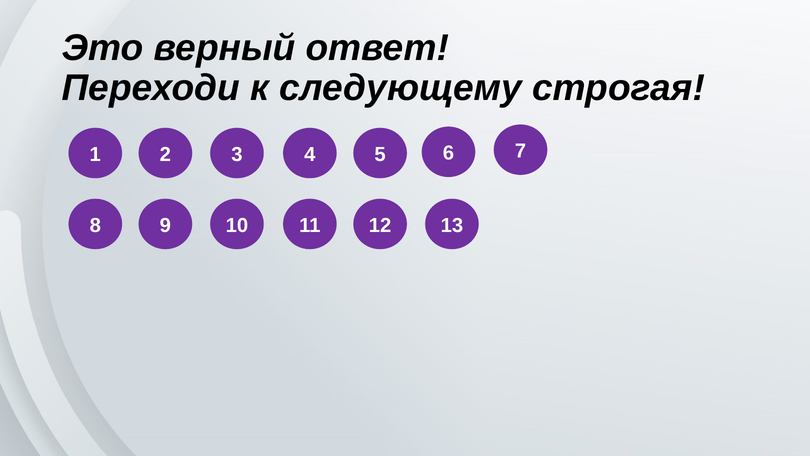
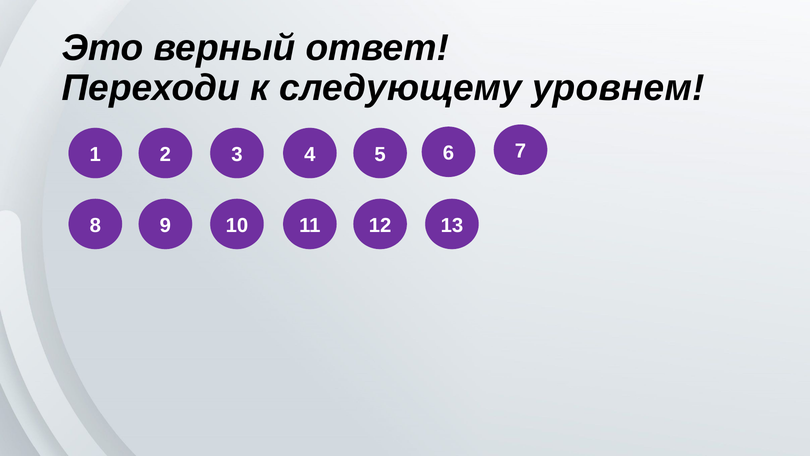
строгая: строгая -> уровнем
